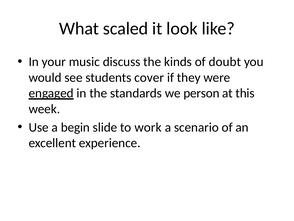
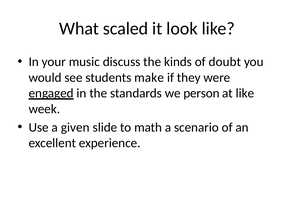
cover: cover -> make
at this: this -> like
begin: begin -> given
work: work -> math
